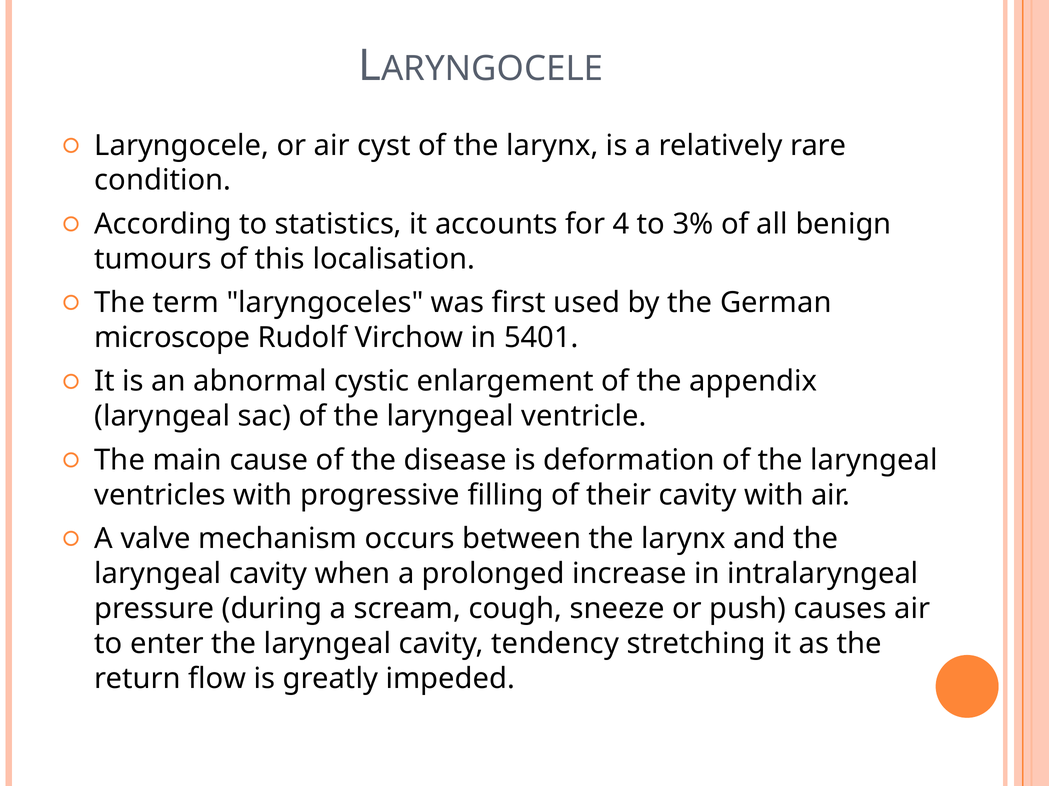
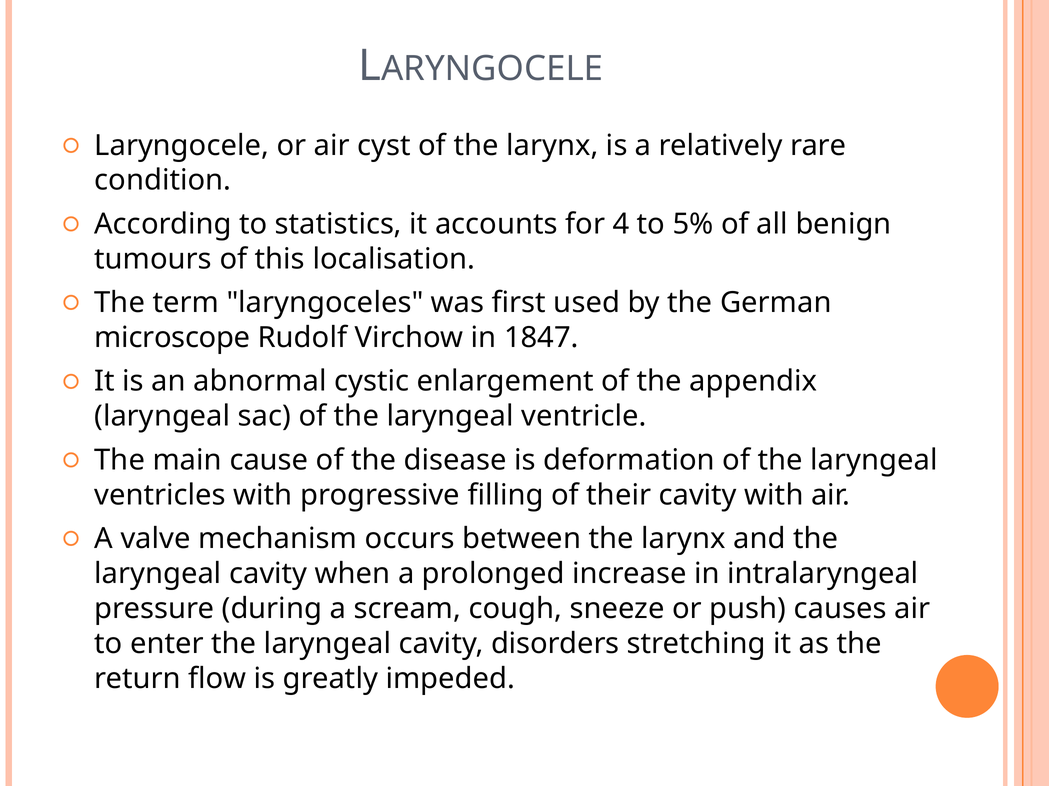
3%: 3% -> 5%
5401: 5401 -> 1847
tendency: tendency -> disorders
